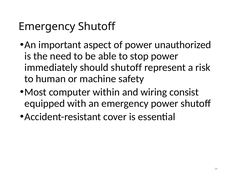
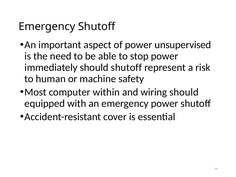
unauthorized: unauthorized -> unsupervised
wiring consist: consist -> should
